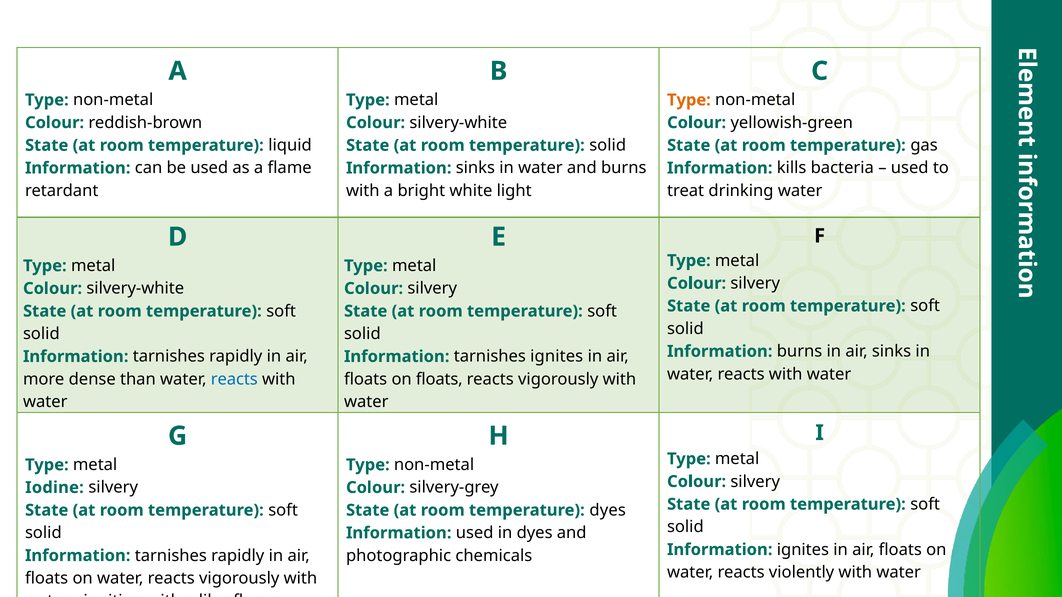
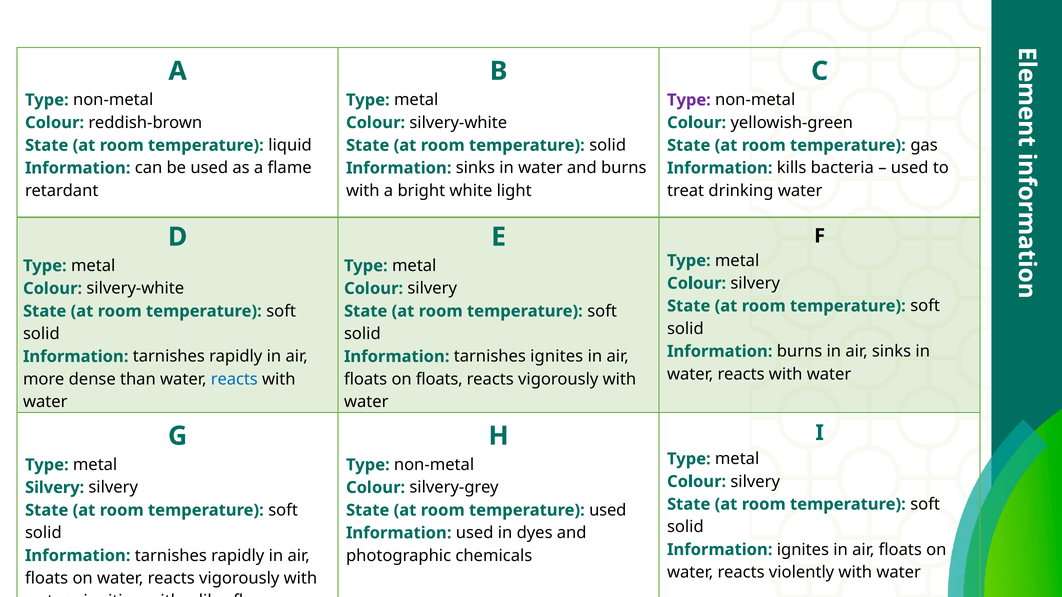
Type at (689, 100) colour: orange -> purple
Iodine at (54, 488): Iodine -> Silvery
temperature dyes: dyes -> used
